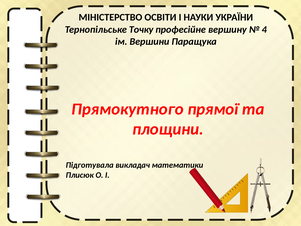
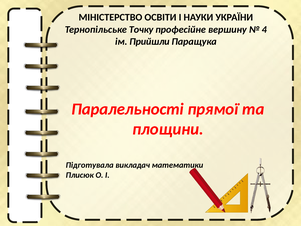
Вершини: Вершини -> Прийшли
Прямокутного: Прямокутного -> Паралельності
